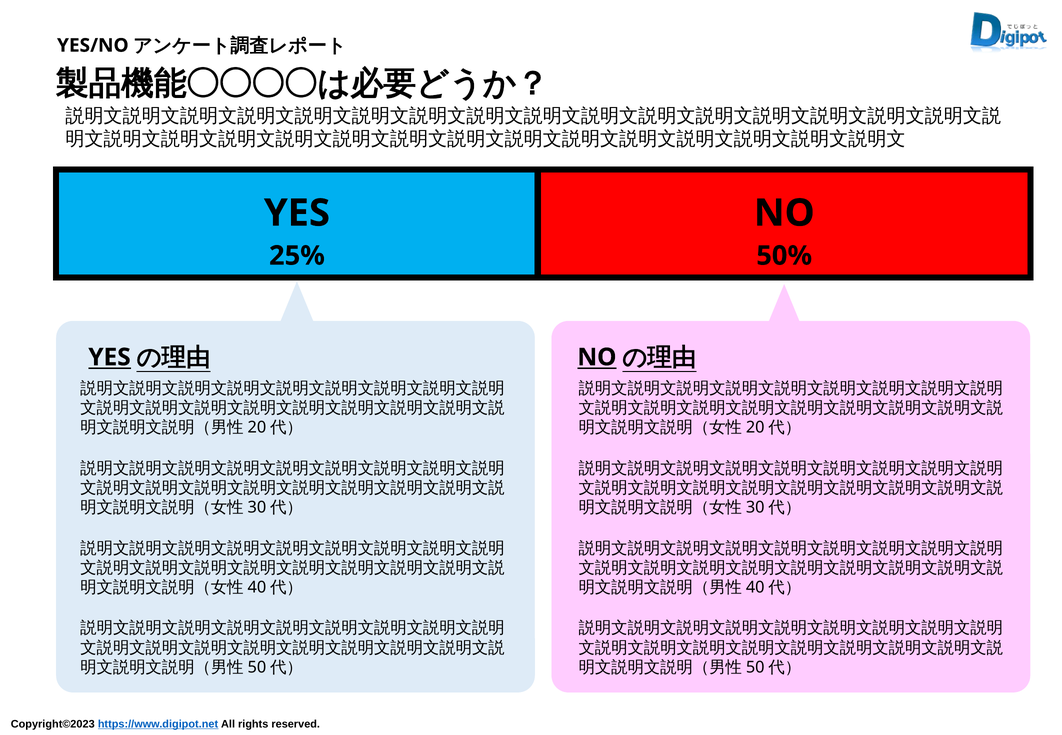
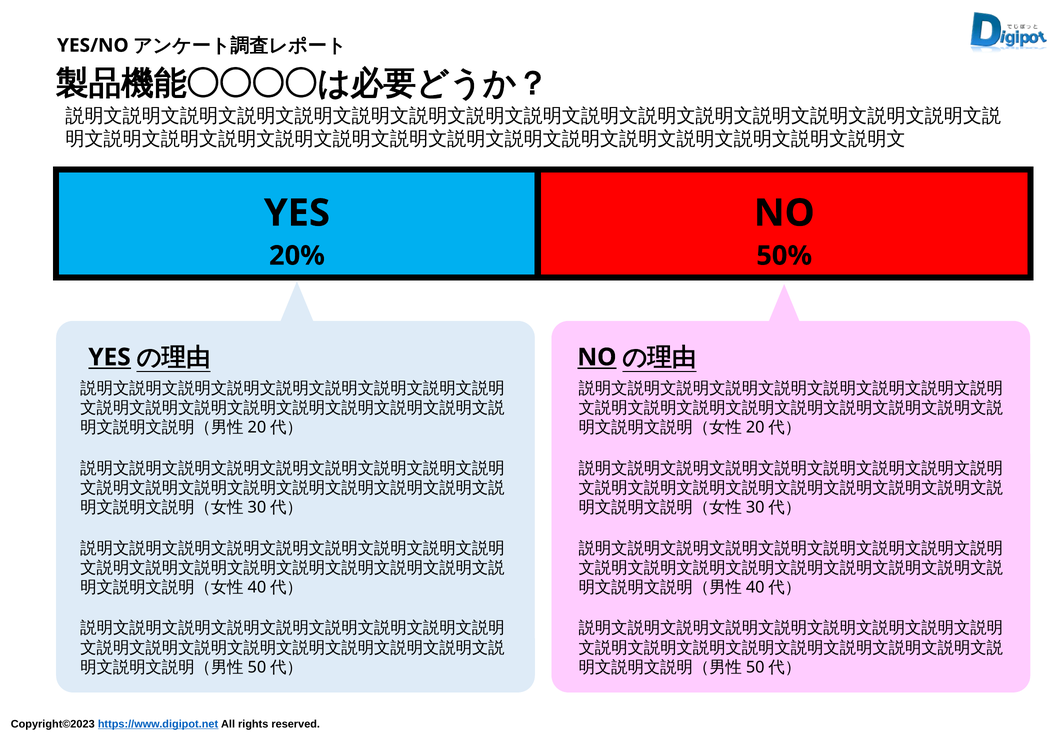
25%: 25% -> 20%
